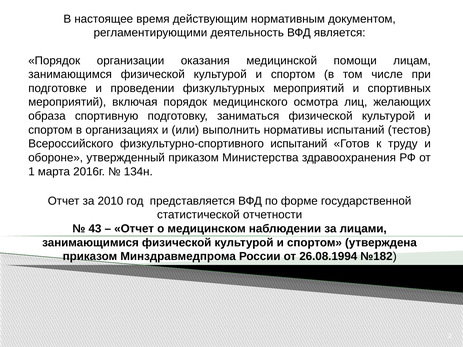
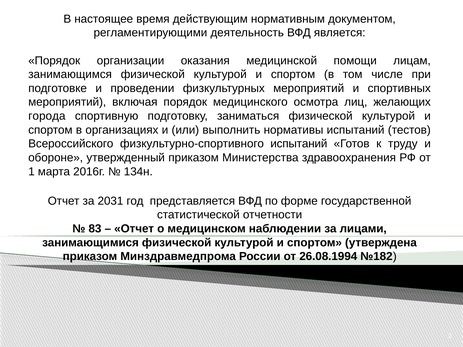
образа: образа -> города
2010: 2010 -> 2031
43: 43 -> 83
